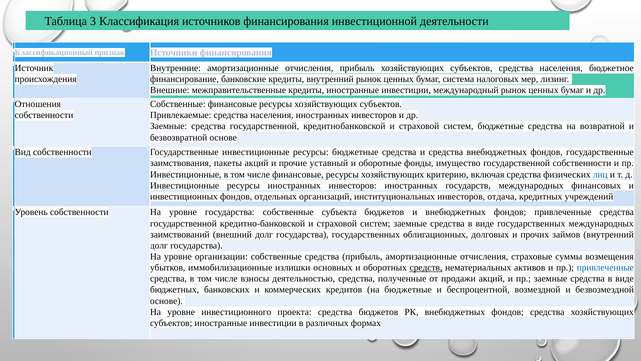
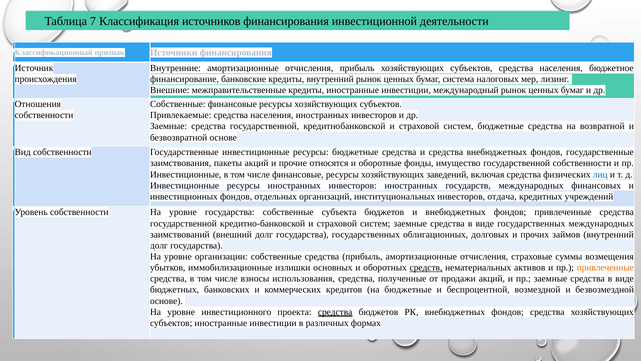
3: 3 -> 7
уставный: уставный -> относятся
критерию: критерию -> заведений
привлеченные at (605, 267) colour: blue -> orange
деятельностью: деятельностью -> использования
средства at (335, 312) underline: none -> present
